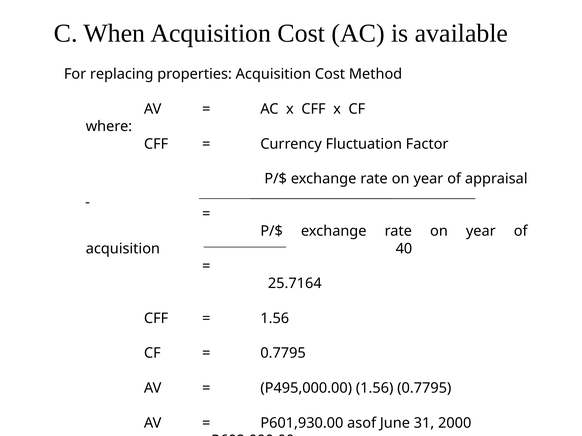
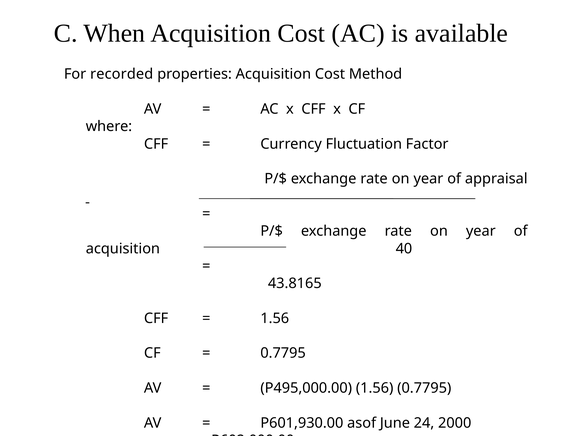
replacing: replacing -> recorded
25.7164: 25.7164 -> 43.8165
31: 31 -> 24
